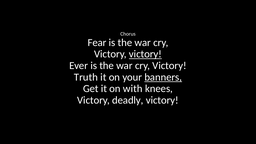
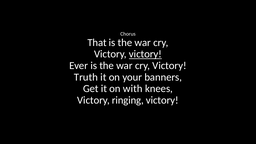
Fear: Fear -> That
banners underline: present -> none
deadly: deadly -> ringing
